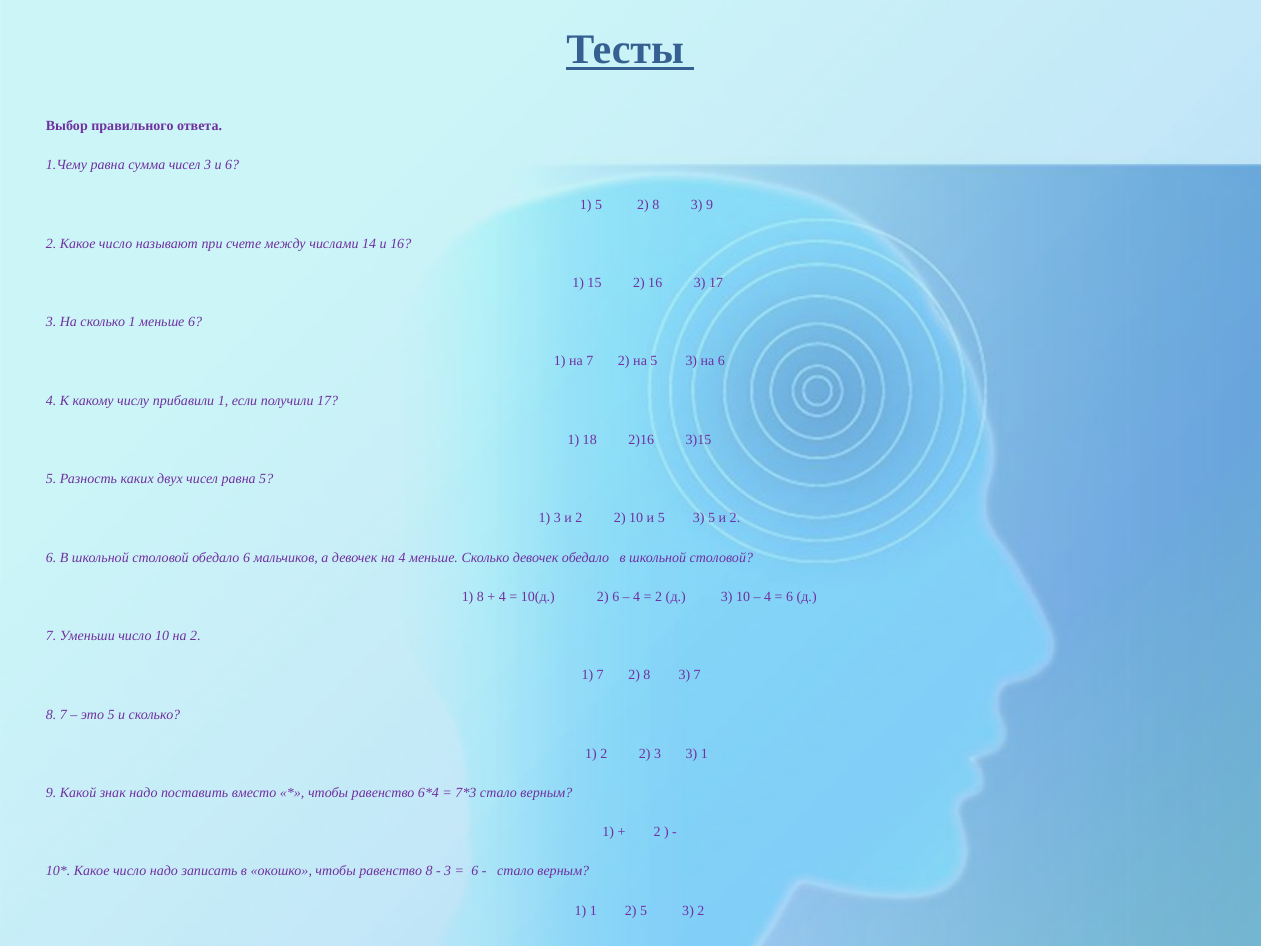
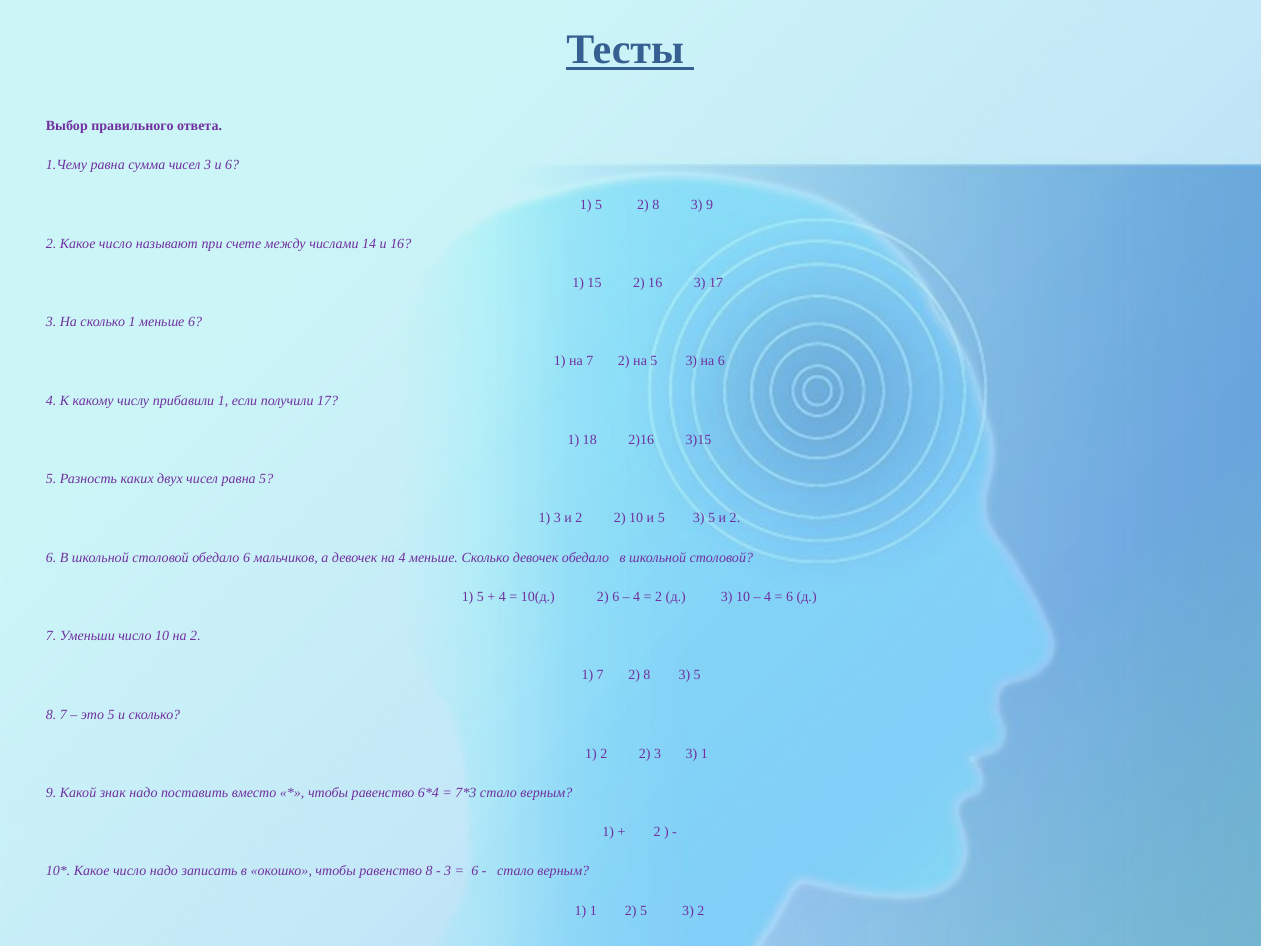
8 at (480, 597): 8 -> 5
8 3 7: 7 -> 5
